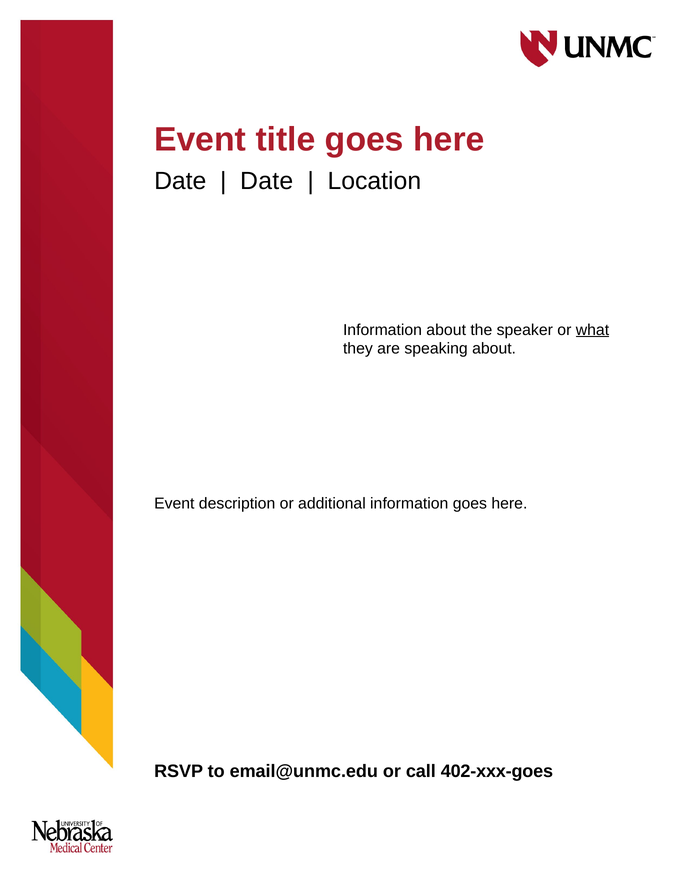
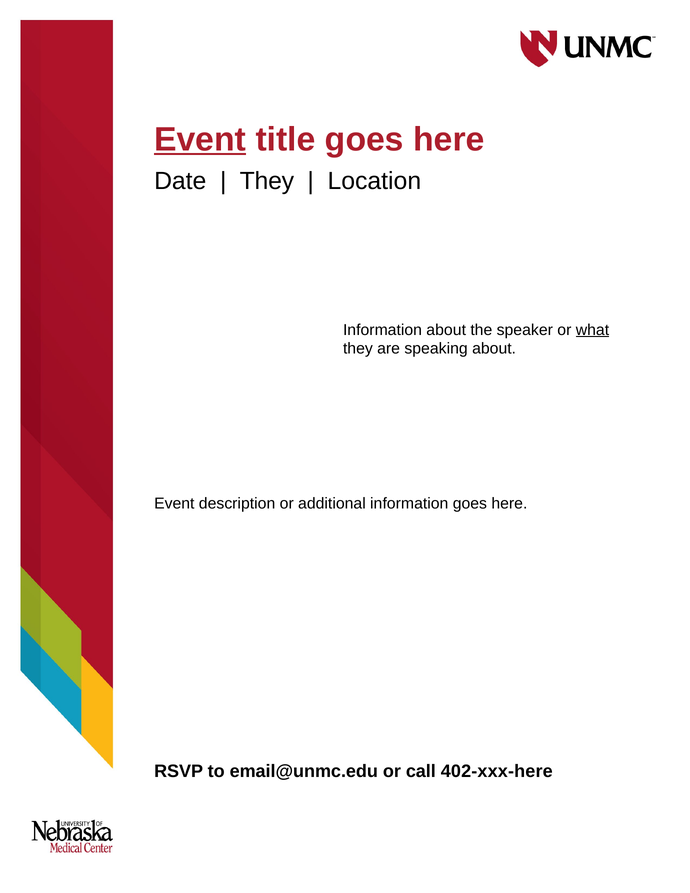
Event at (200, 139) underline: none -> present
Date at (267, 181): Date -> They
402-xxx-goes: 402-xxx-goes -> 402-xxx-here
